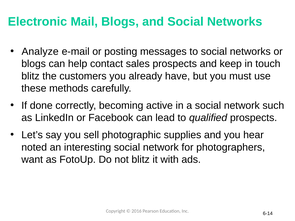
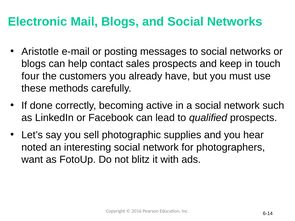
Analyze: Analyze -> Aristotle
blitz at (30, 76): blitz -> four
